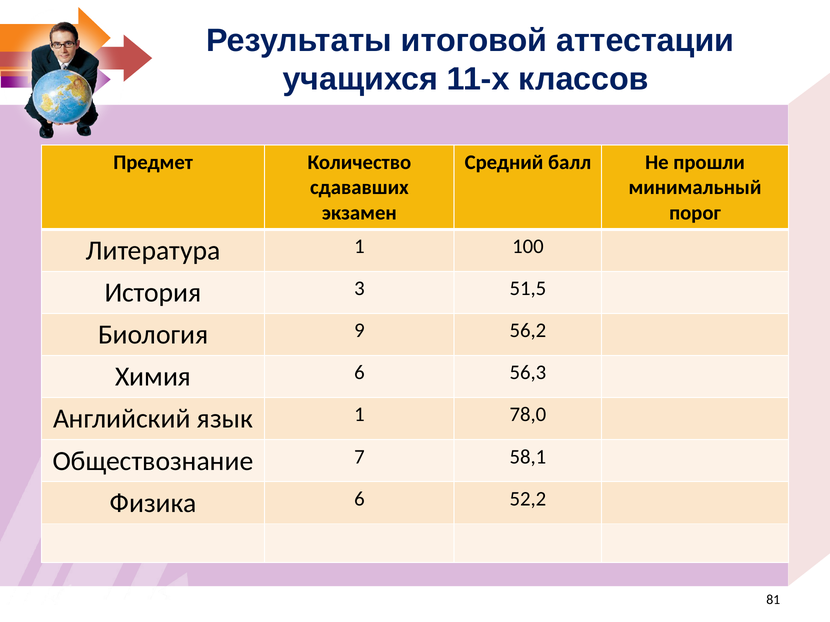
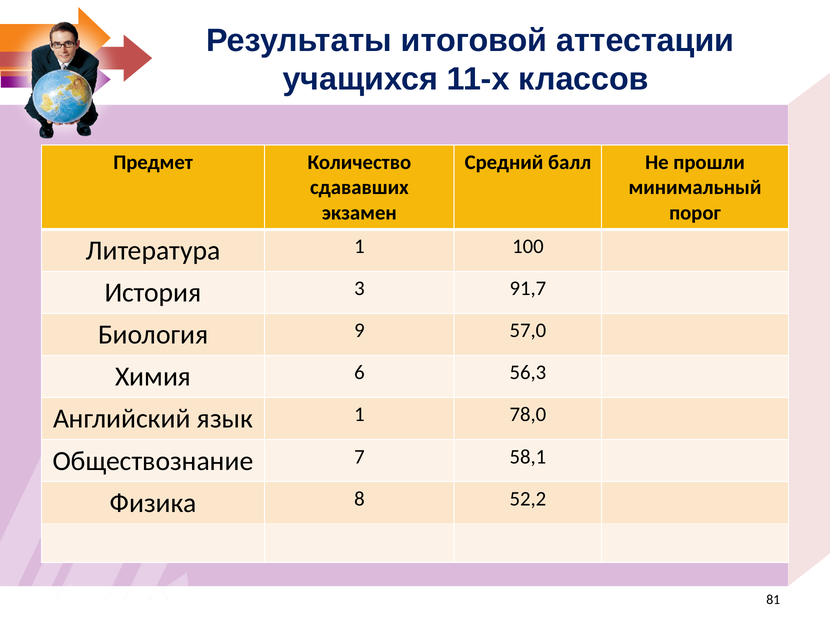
51,5: 51,5 -> 91,7
56,2: 56,2 -> 57,0
Физика 6: 6 -> 8
